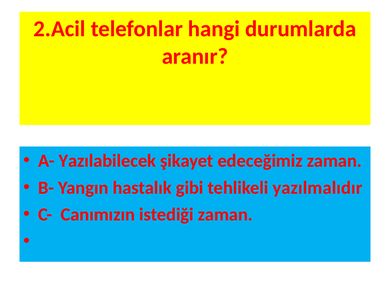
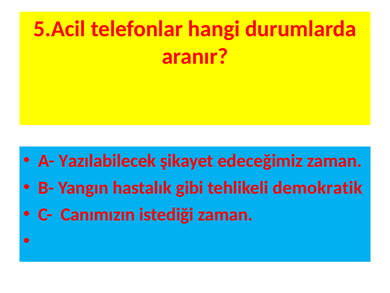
2.Acil: 2.Acil -> 5.Acil
yazılmalıdır: yazılmalıdır -> demokratik
